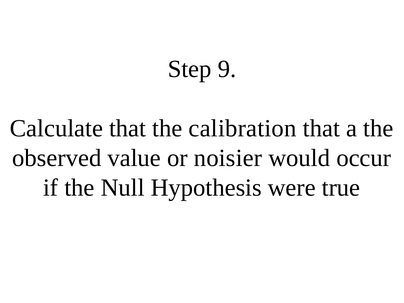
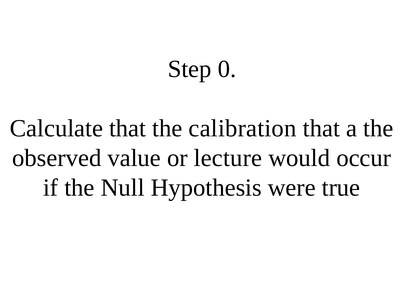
9: 9 -> 0
noisier: noisier -> lecture
